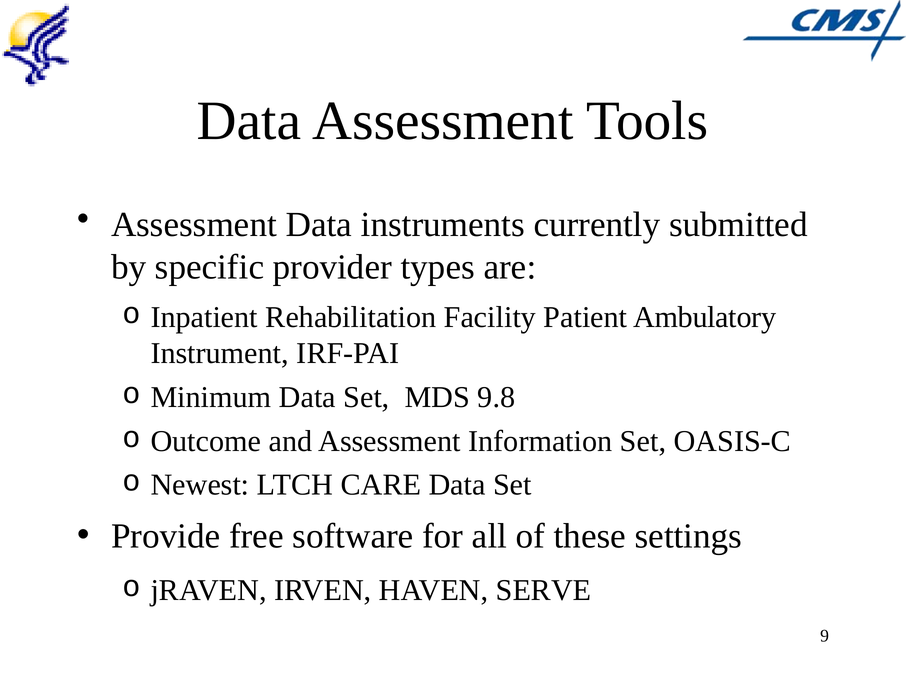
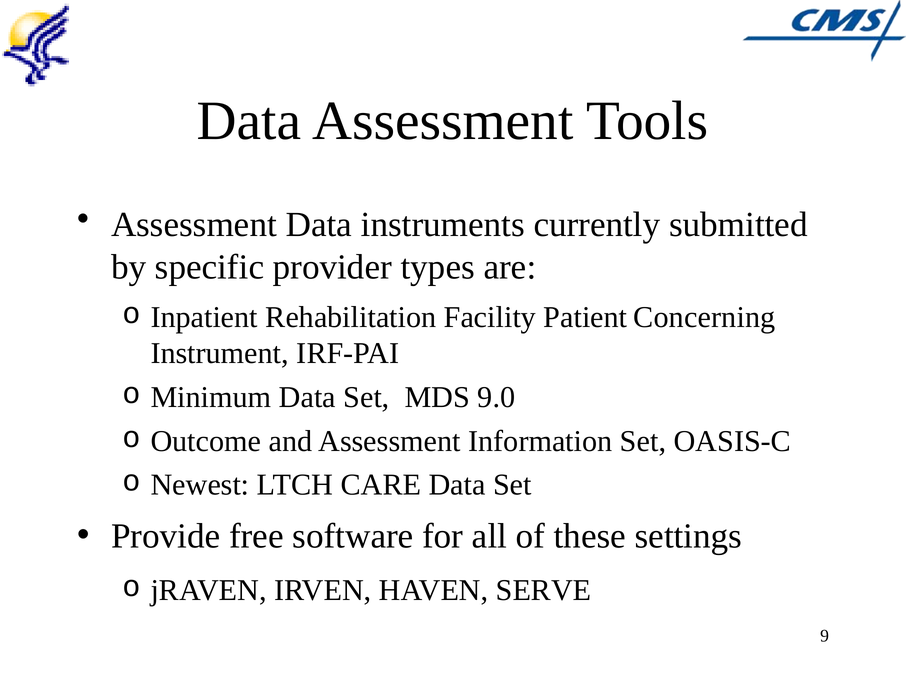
Ambulatory: Ambulatory -> Concerning
9.8: 9.8 -> 9.0
